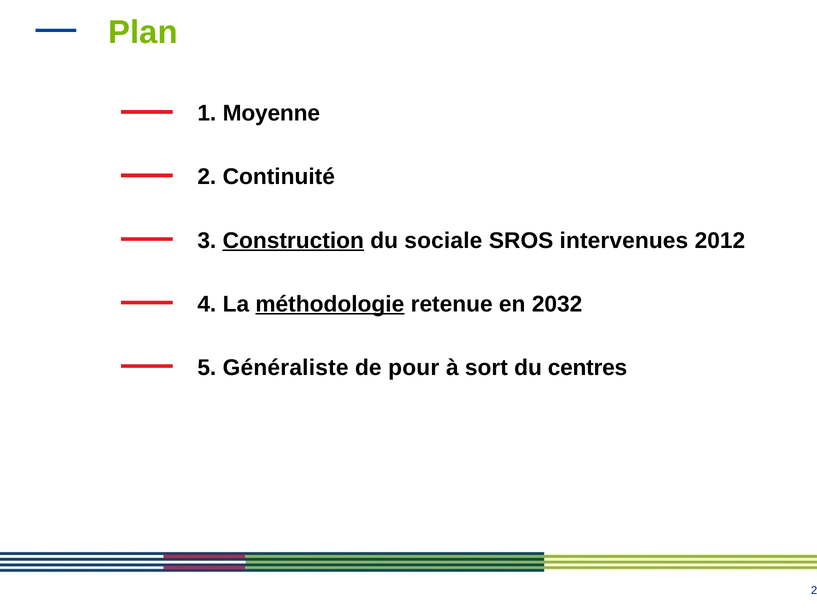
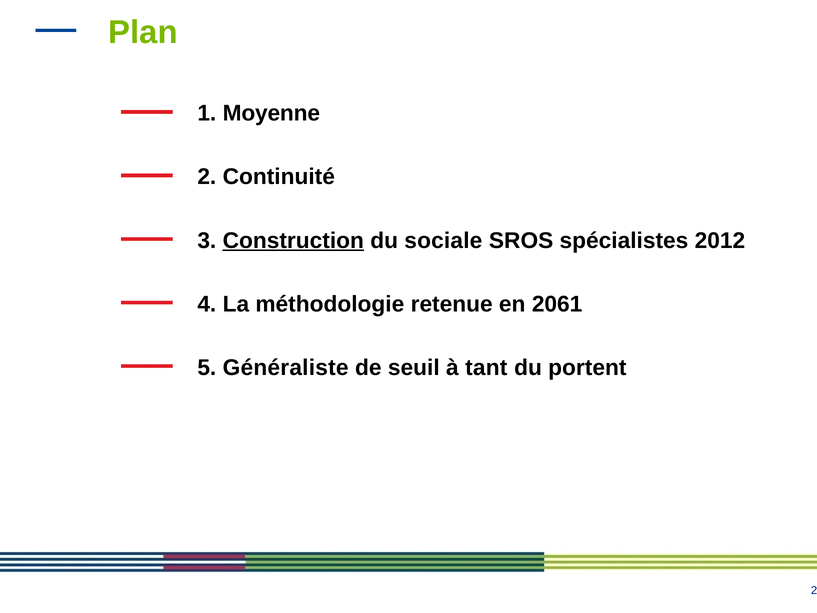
intervenues: intervenues -> spécialistes
méthodologie underline: present -> none
2032: 2032 -> 2061
pour: pour -> seuil
sort: sort -> tant
centres: centres -> portent
